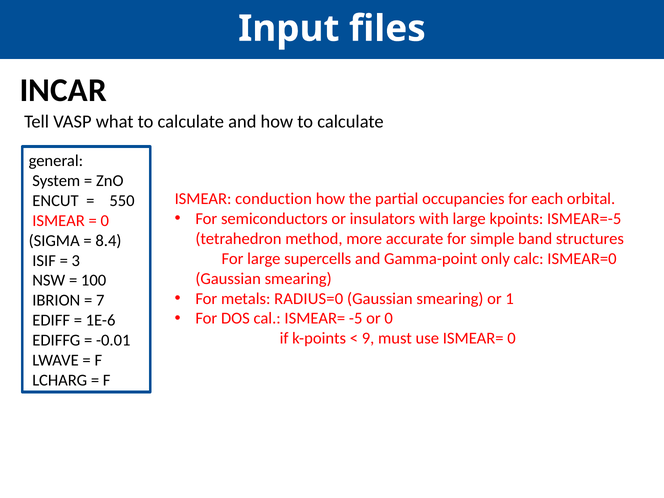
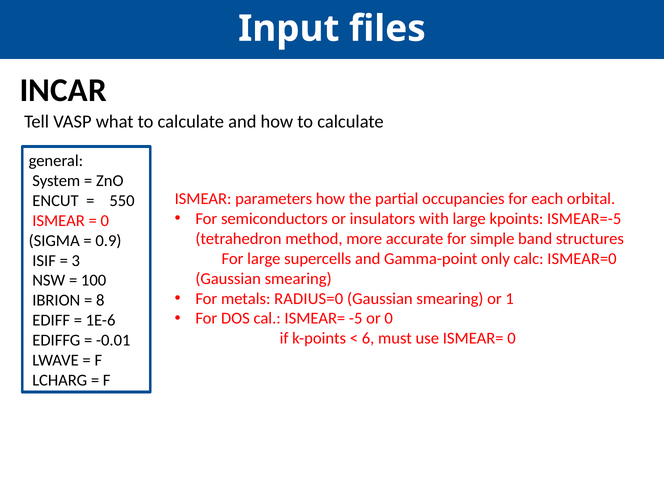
conduction: conduction -> parameters
8.4: 8.4 -> 0.9
7: 7 -> 8
9: 9 -> 6
